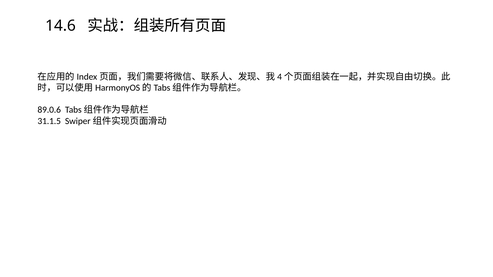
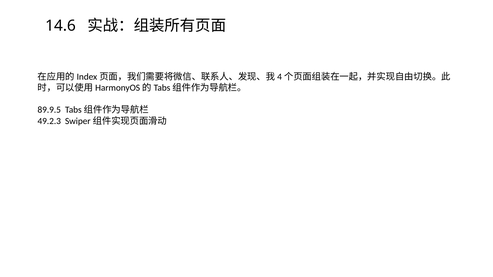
89.0.6: 89.0.6 -> 89.9.5
31.1.5: 31.1.5 -> 49.2.3
